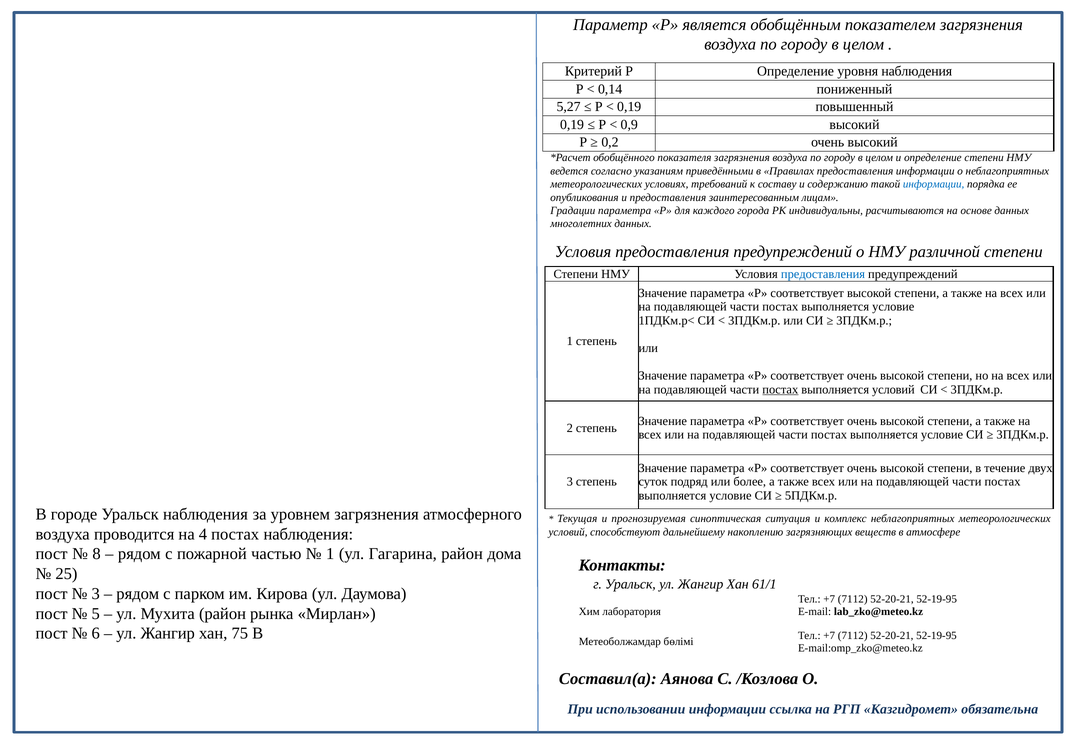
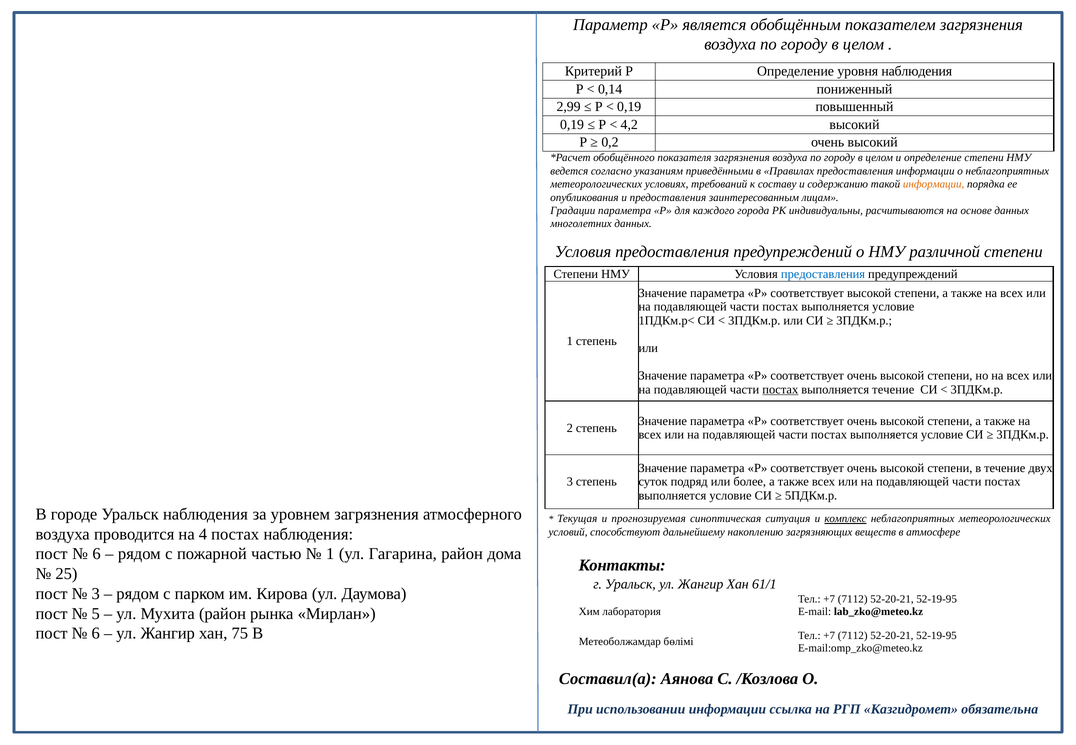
5,27: 5,27 -> 2,99
0,9: 0,9 -> 4,2
информации at (934, 184) colour: blue -> orange
выполняется условий: условий -> течение
комплекс underline: none -> present
8 at (97, 554): 8 -> 6
